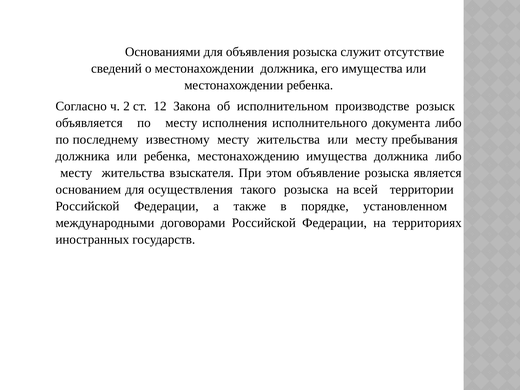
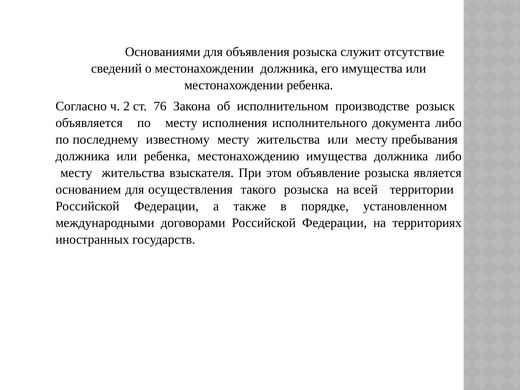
12: 12 -> 76
